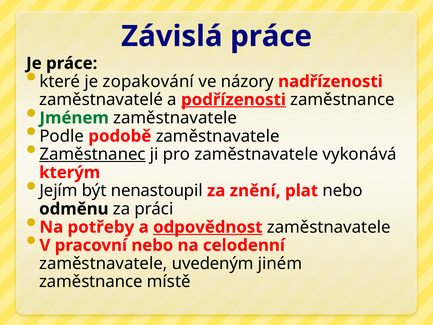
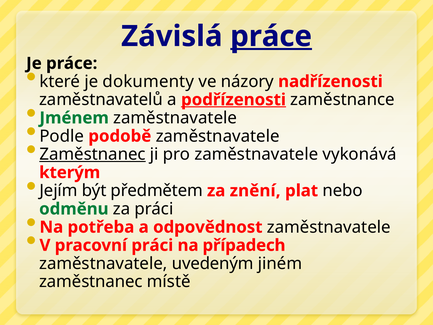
práce at (271, 36) underline: none -> present
zopakování: zopakování -> dokumenty
zaměstnavatelé: zaměstnavatelé -> zaměstnavatelů
nenastoupil: nenastoupil -> předmětem
odměnu colour: black -> green
potřeby: potřeby -> potřeba
odpovědnost underline: present -> none
pracovní nebo: nebo -> práci
celodenní: celodenní -> případech
zaměstnance at (91, 282): zaměstnance -> zaměstnanec
